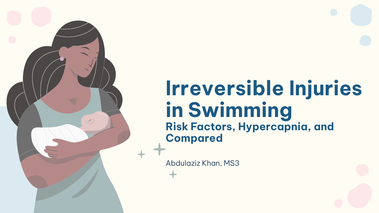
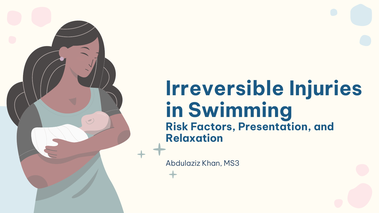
Hypercapnia: Hypercapnia -> Presentation
Compared: Compared -> Relaxation
